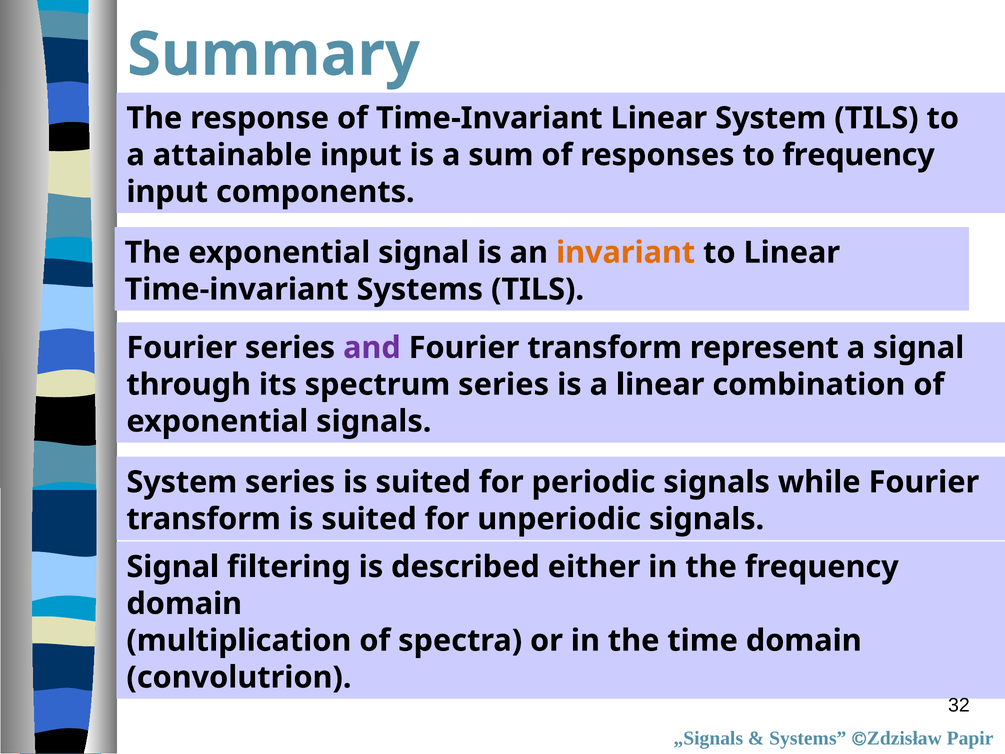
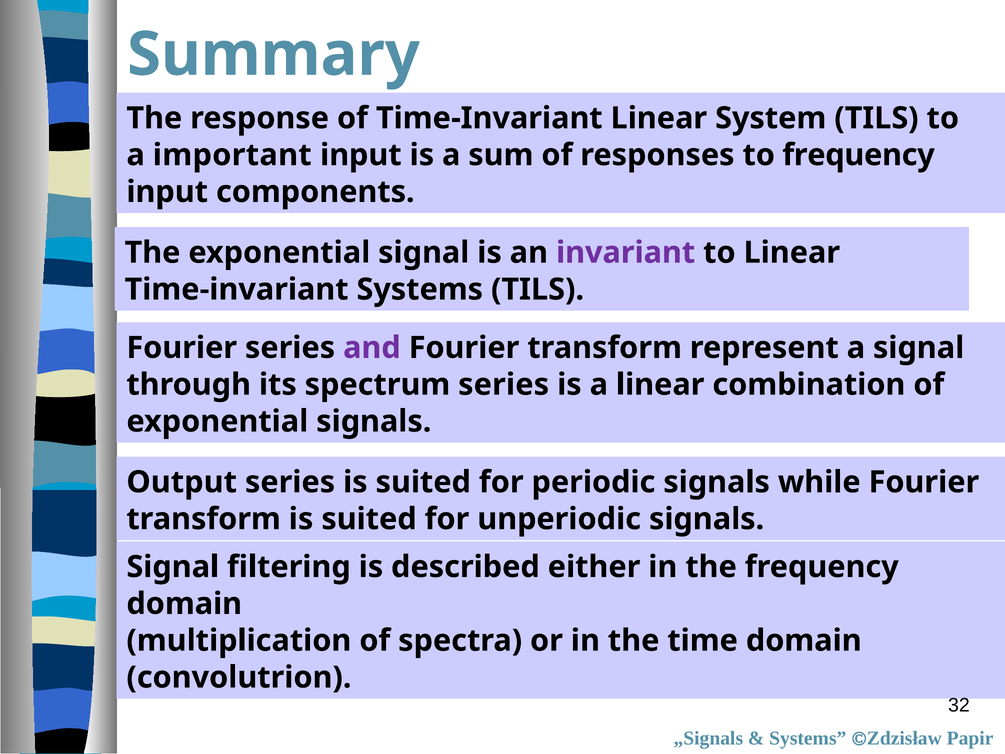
attainable: attainable -> important
invariant colour: orange -> purple
System at (182, 482): System -> Output
